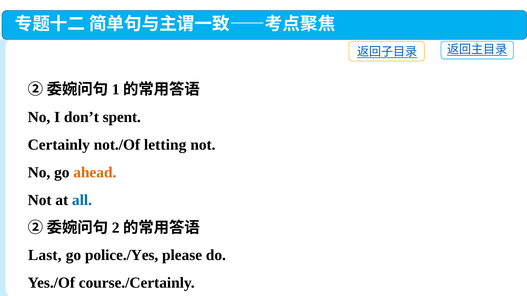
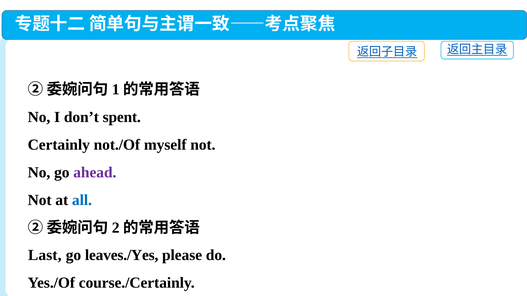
letting: letting -> myself
ahead colour: orange -> purple
police./Yes: police./Yes -> leaves./Yes
